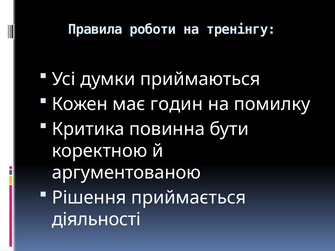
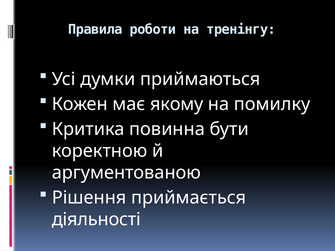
годин: годин -> якому
